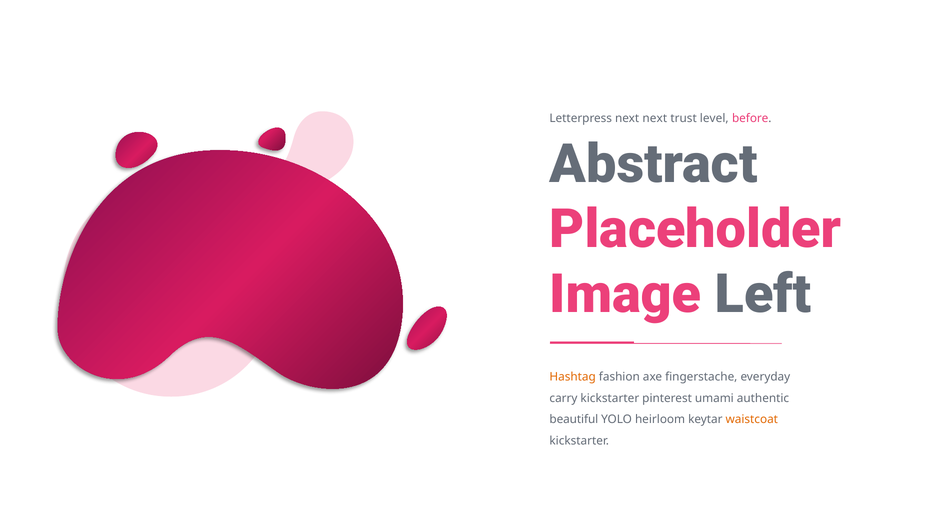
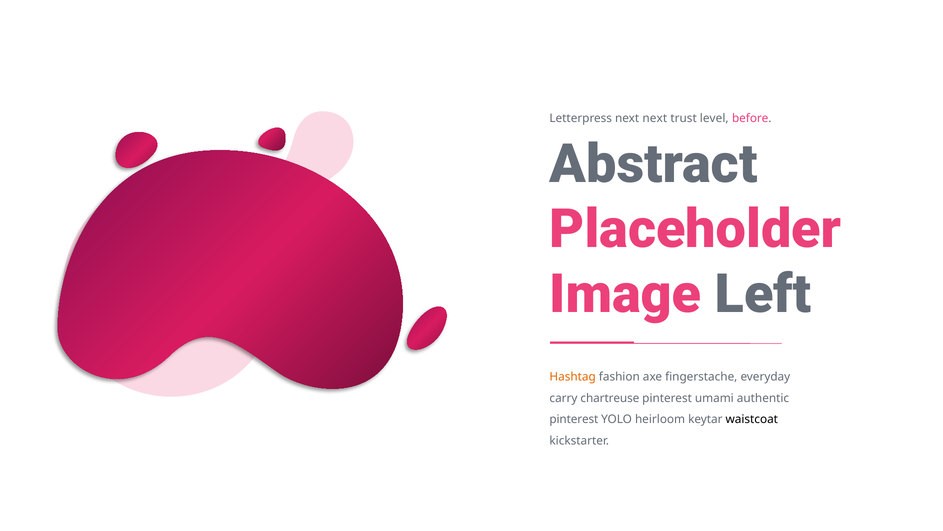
carry kickstarter: kickstarter -> chartreuse
beautiful at (574, 419): beautiful -> pinterest
waistcoat colour: orange -> black
